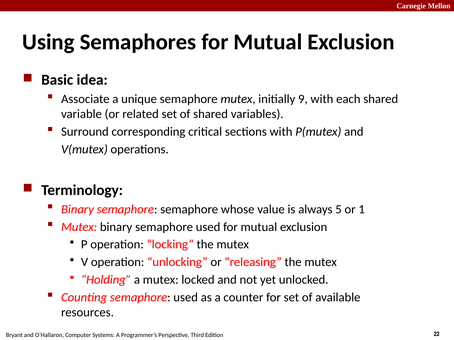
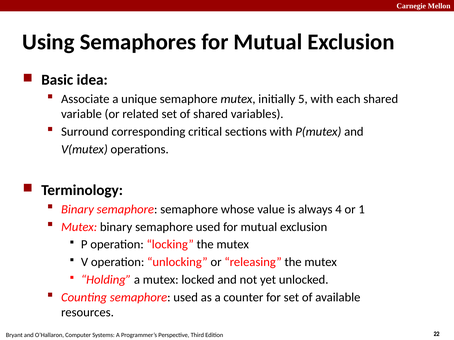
9: 9 -> 5
5: 5 -> 4
